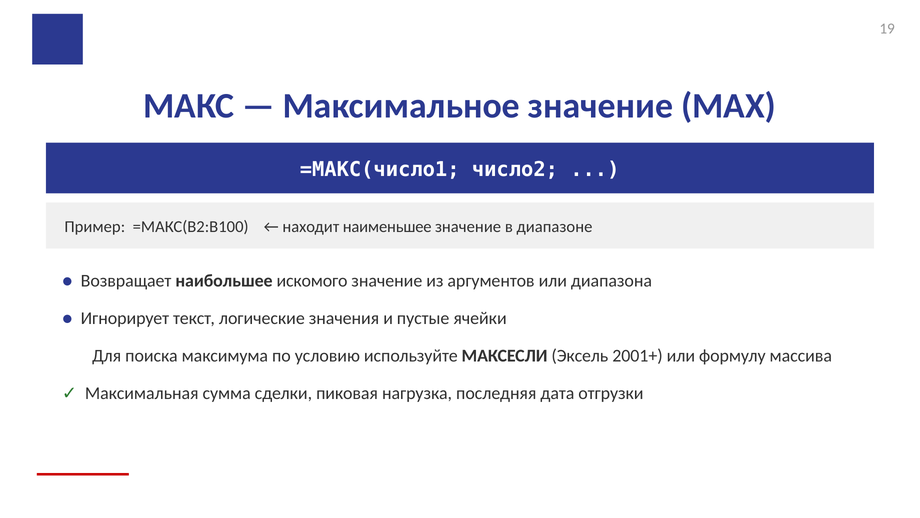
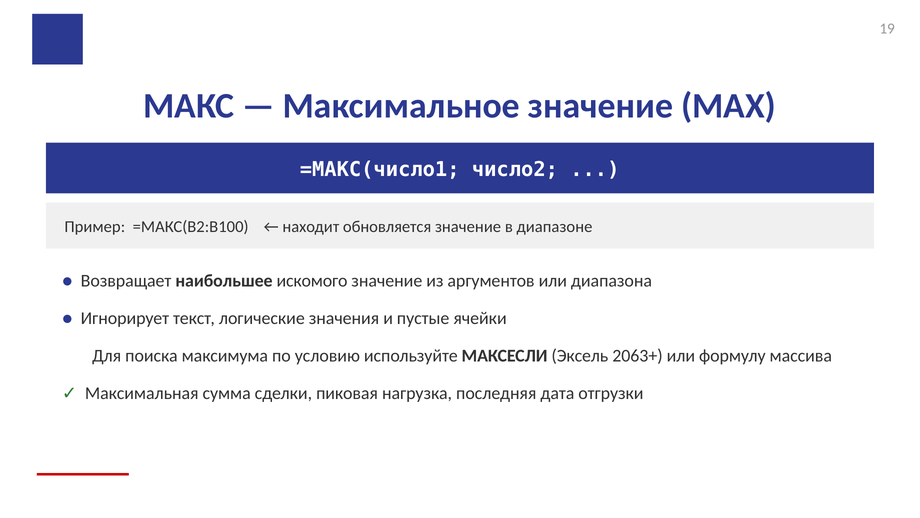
наименьшее: наименьшее -> обновляется
2001+: 2001+ -> 2063+
